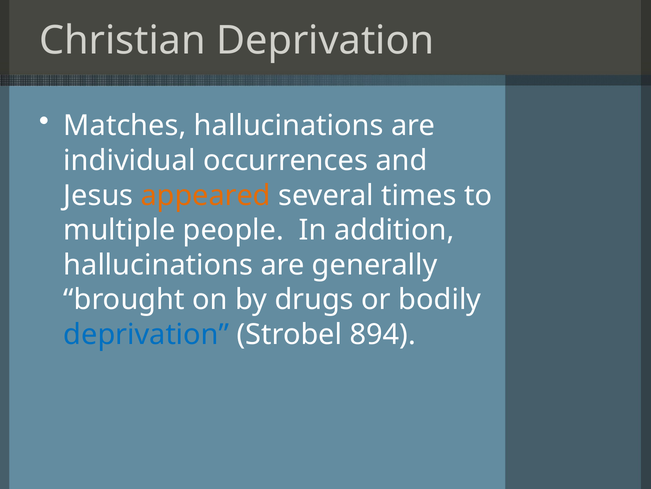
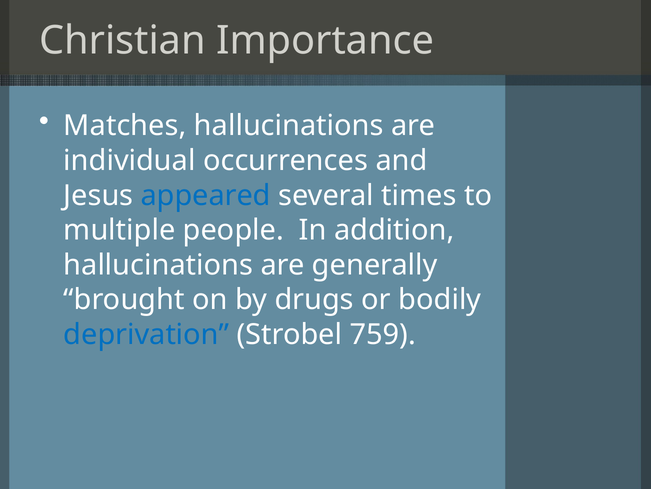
Christian Deprivation: Deprivation -> Importance
appeared colour: orange -> blue
894: 894 -> 759
